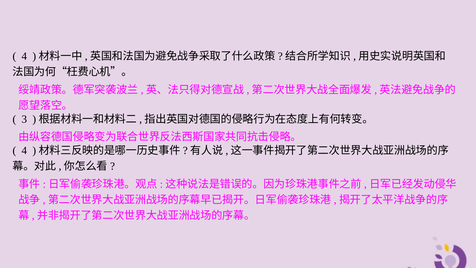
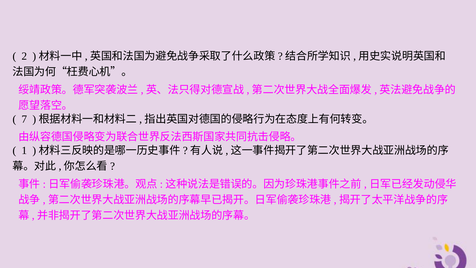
4 at (24, 56): 4 -> 2
3: 3 -> 7
4 at (24, 150): 4 -> 1
